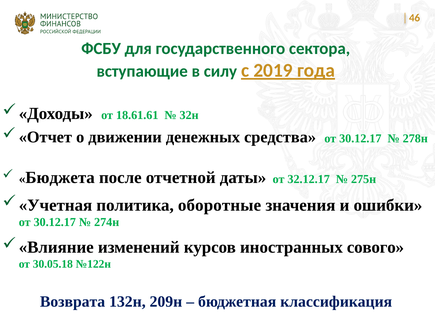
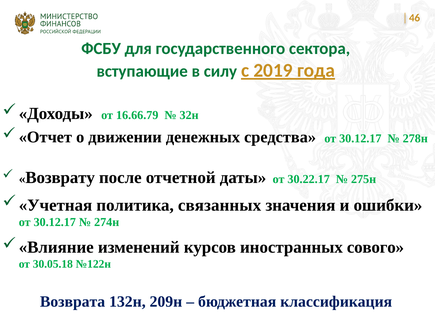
18.61.61: 18.61.61 -> 16.66.79
Бюджета: Бюджета -> Возврату
32.12.17: 32.12.17 -> 30.22.17
оборотные: оборотные -> связанных
